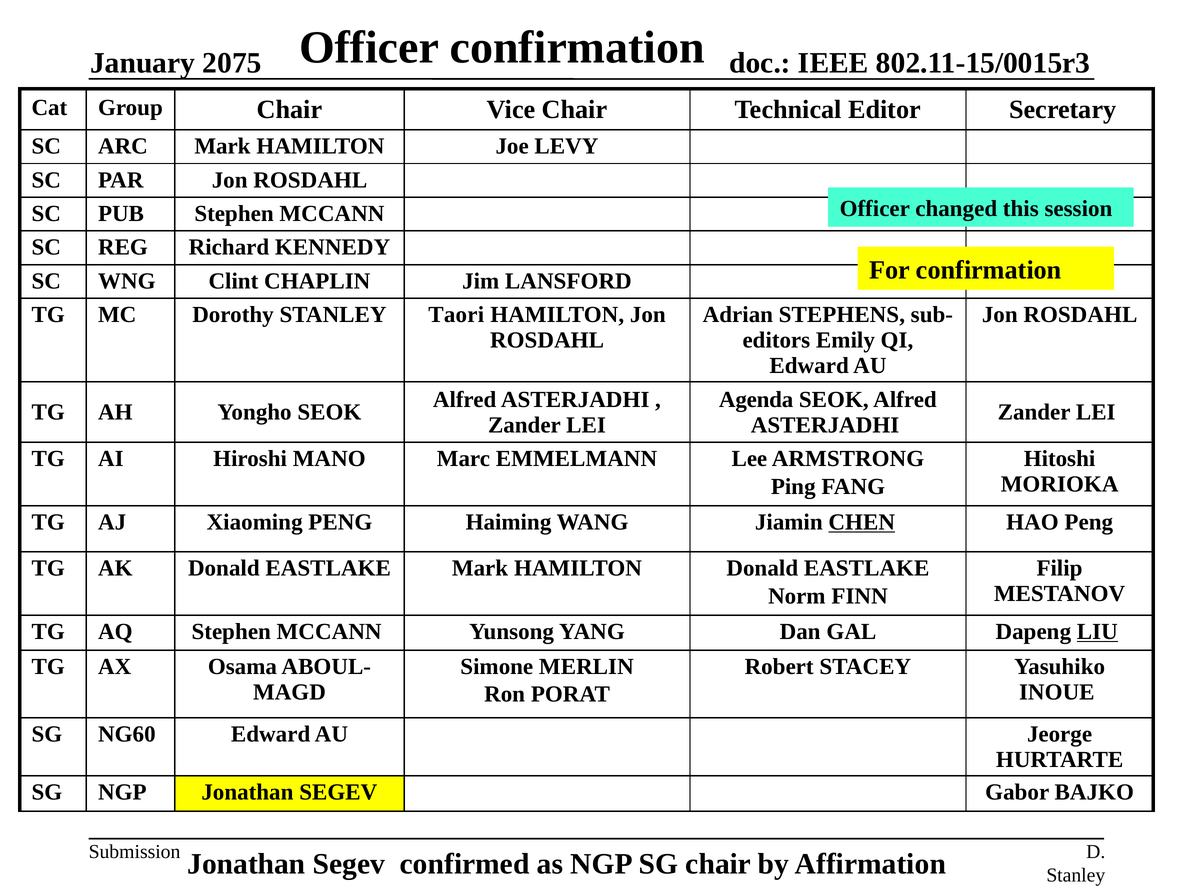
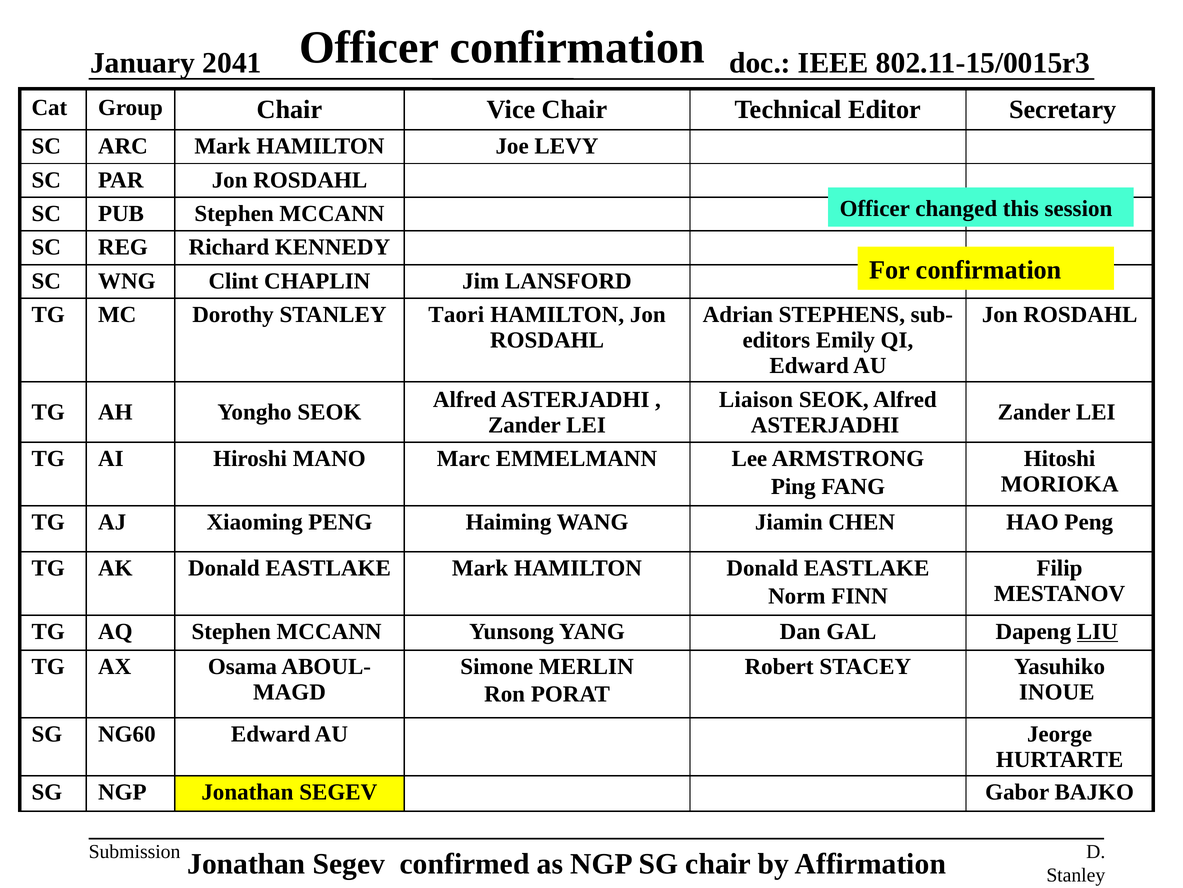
2075: 2075 -> 2041
Agenda: Agenda -> Liaison
CHEN underline: present -> none
